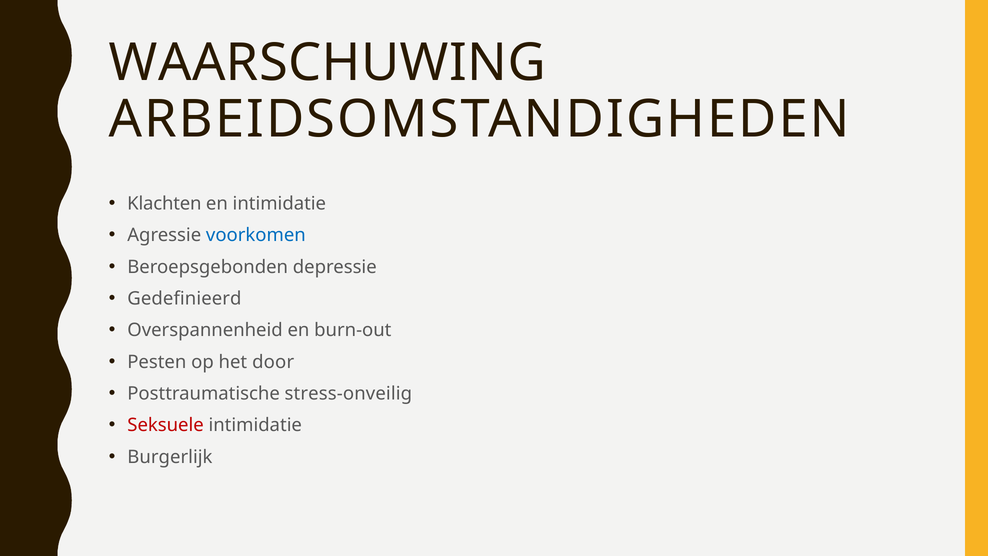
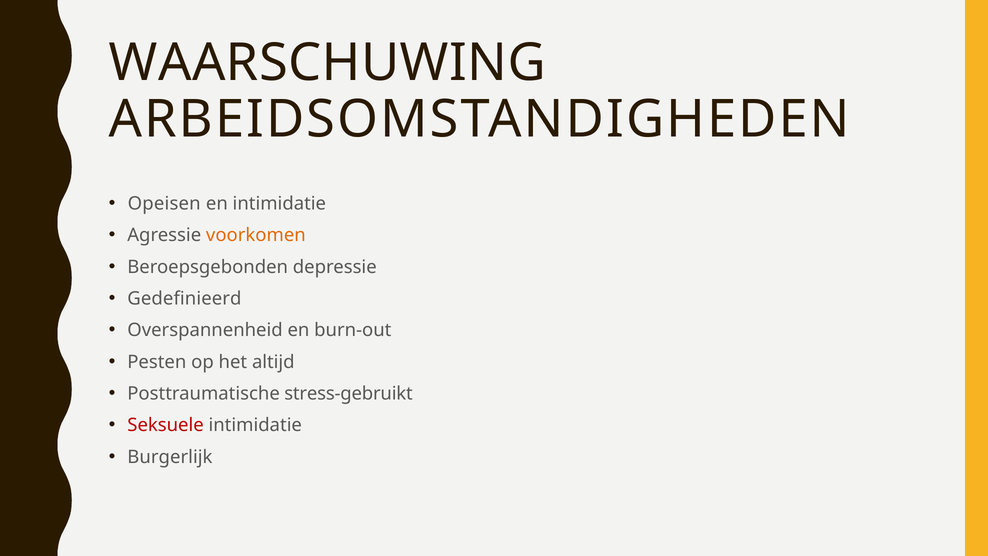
Klachten: Klachten -> Opeisen
voorkomen colour: blue -> orange
door: door -> altijd
stress-onveilig: stress-onveilig -> stress-gebruikt
